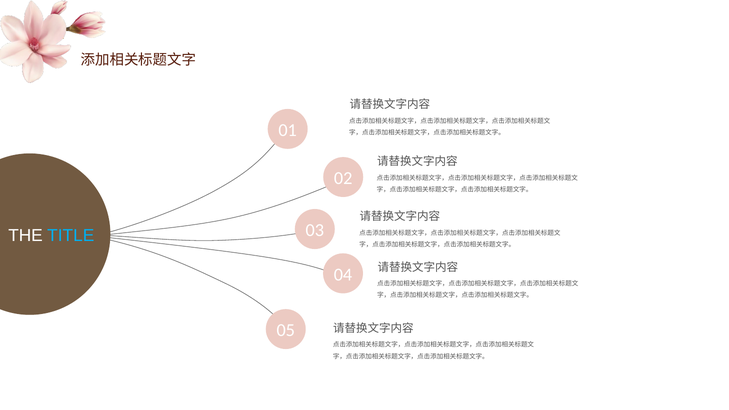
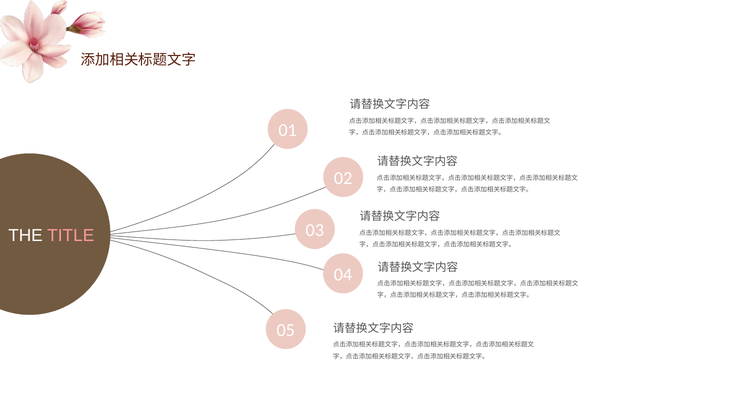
TITLE colour: light blue -> pink
